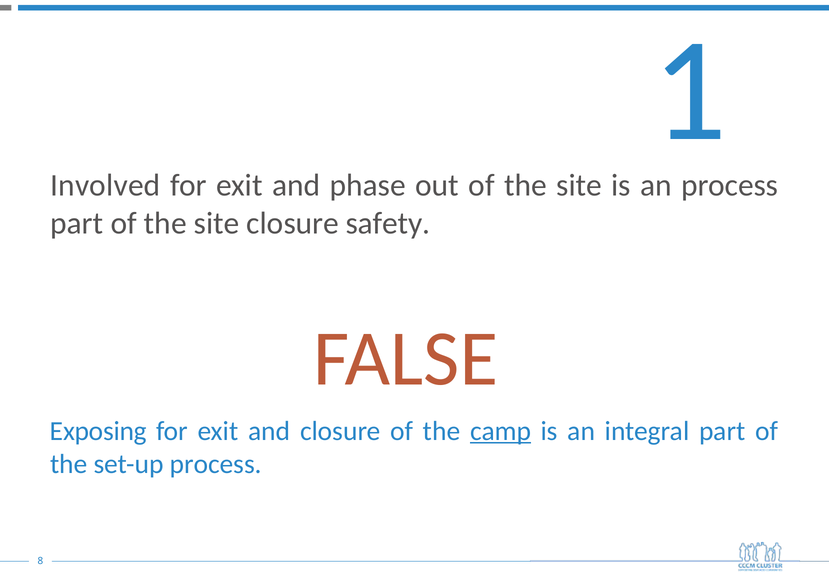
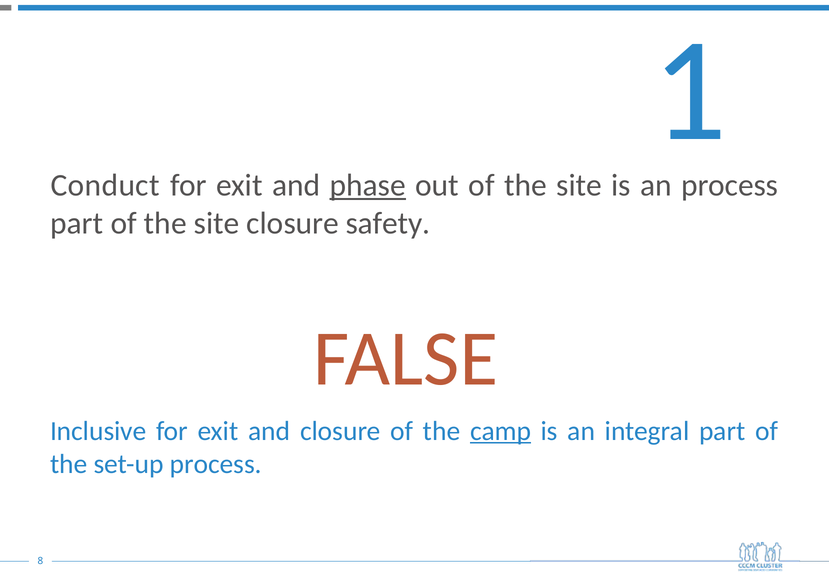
Involved: Involved -> Conduct
phase underline: none -> present
Exposing: Exposing -> Inclusive
